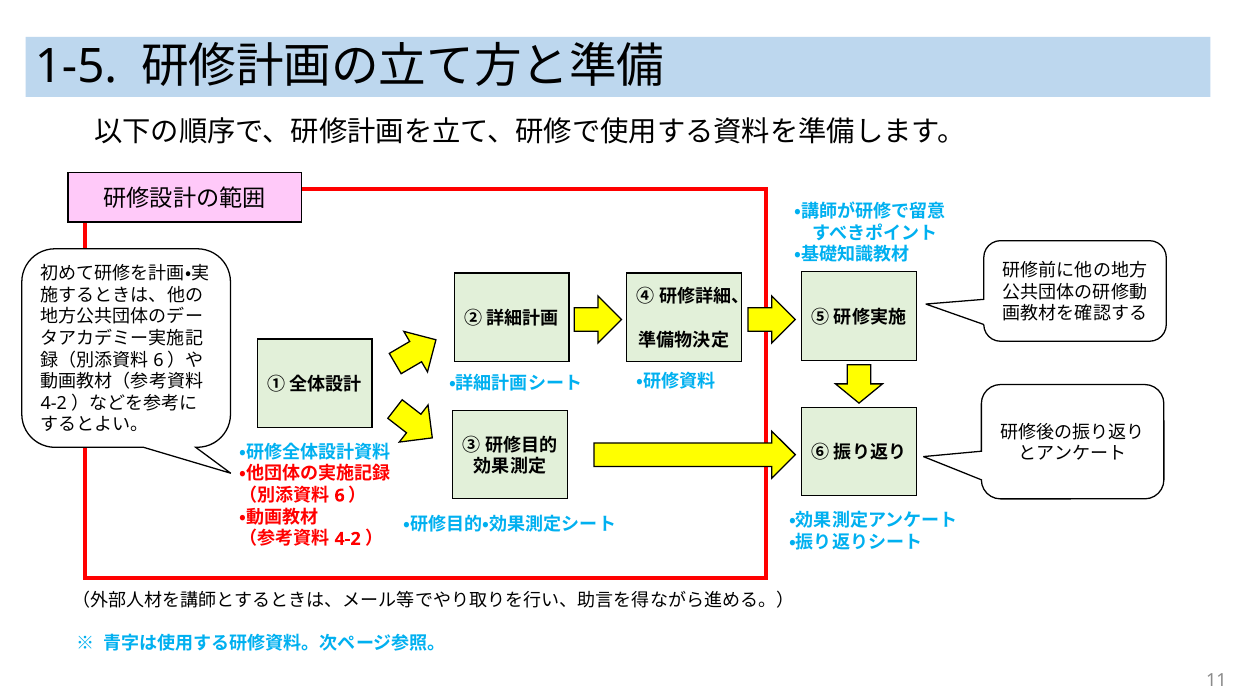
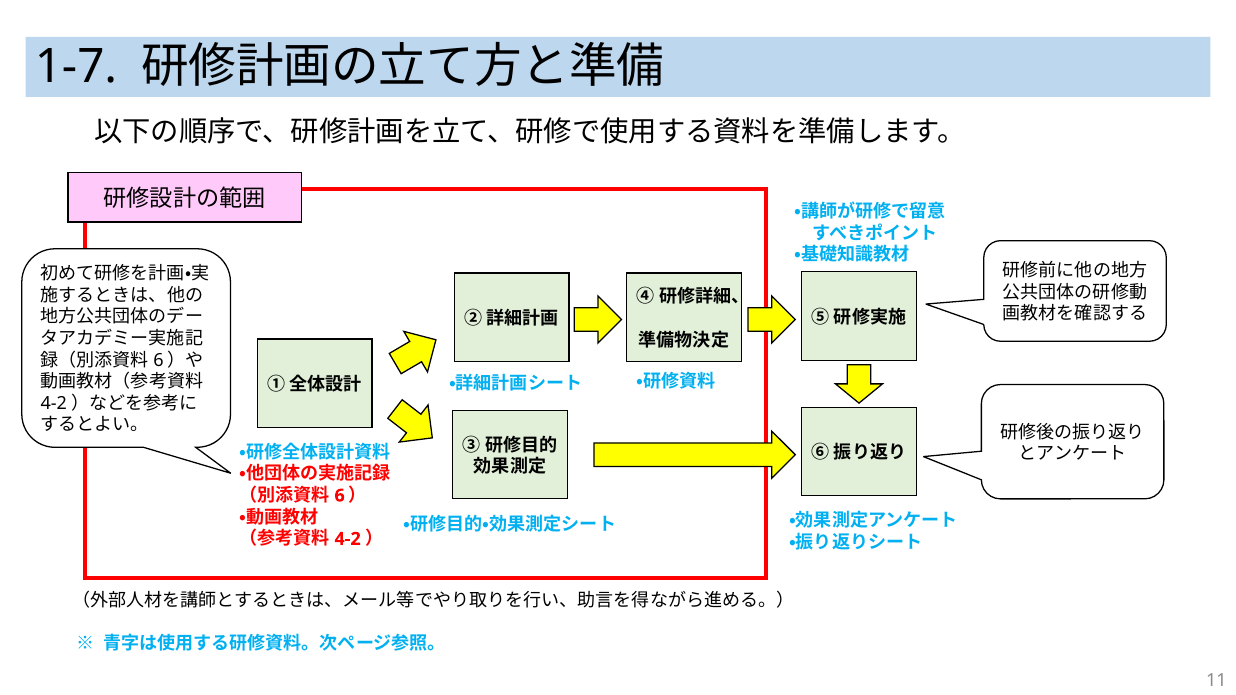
1-5: 1-5 -> 1-7
